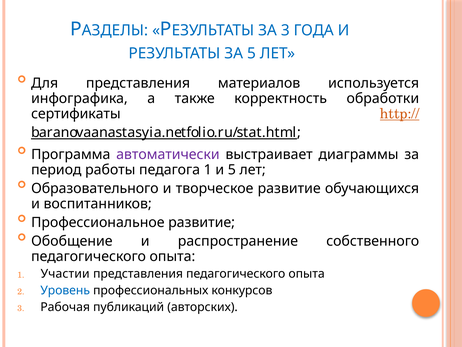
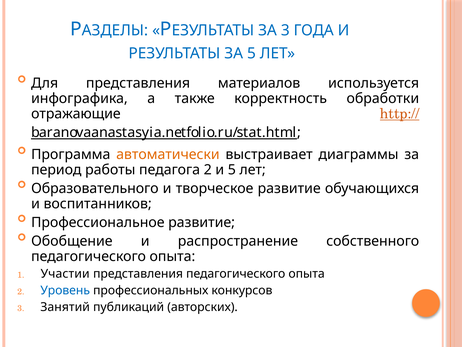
сертификаты: сертификаты -> отражающие
автоматически colour: purple -> orange
педагога 1: 1 -> 2
Рабочая: Рабочая -> Занятий
